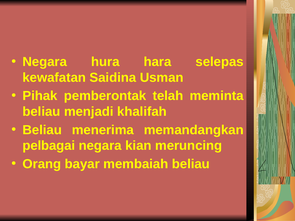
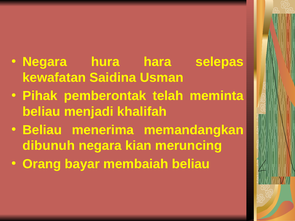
pelbagai: pelbagai -> dibunuh
